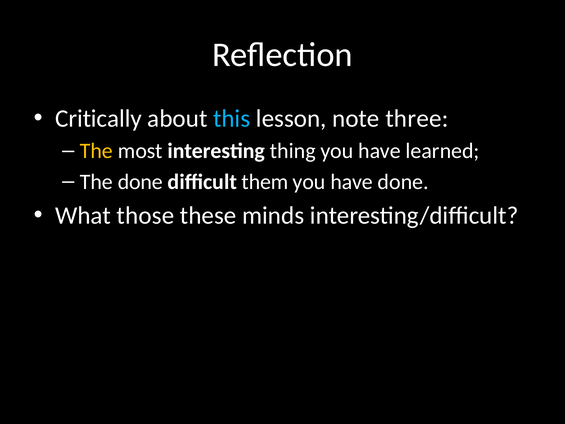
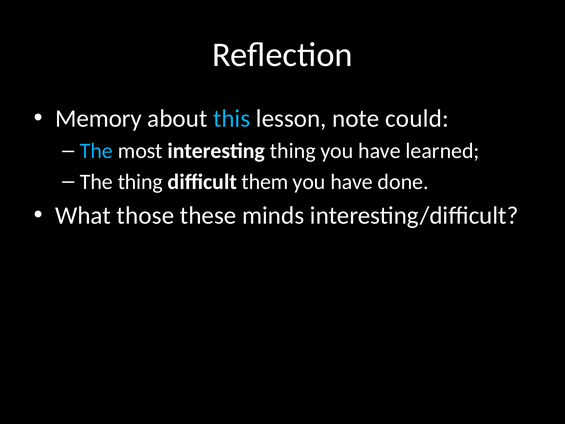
Critically: Critically -> Memory
three: three -> could
The at (96, 151) colour: yellow -> light blue
The done: done -> thing
